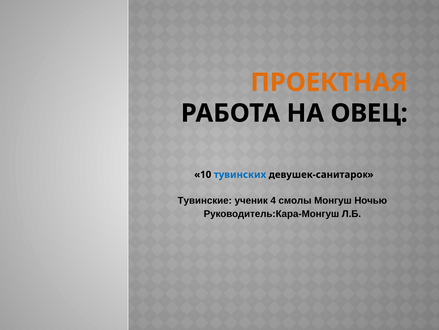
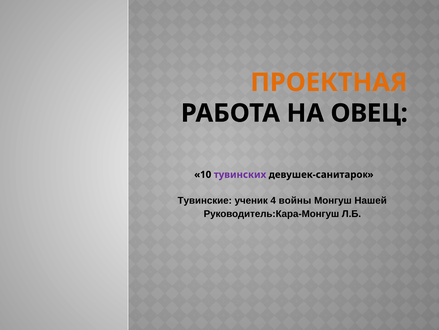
тувинских colour: blue -> purple
смолы: смолы -> войны
Ночью: Ночью -> Нашей
